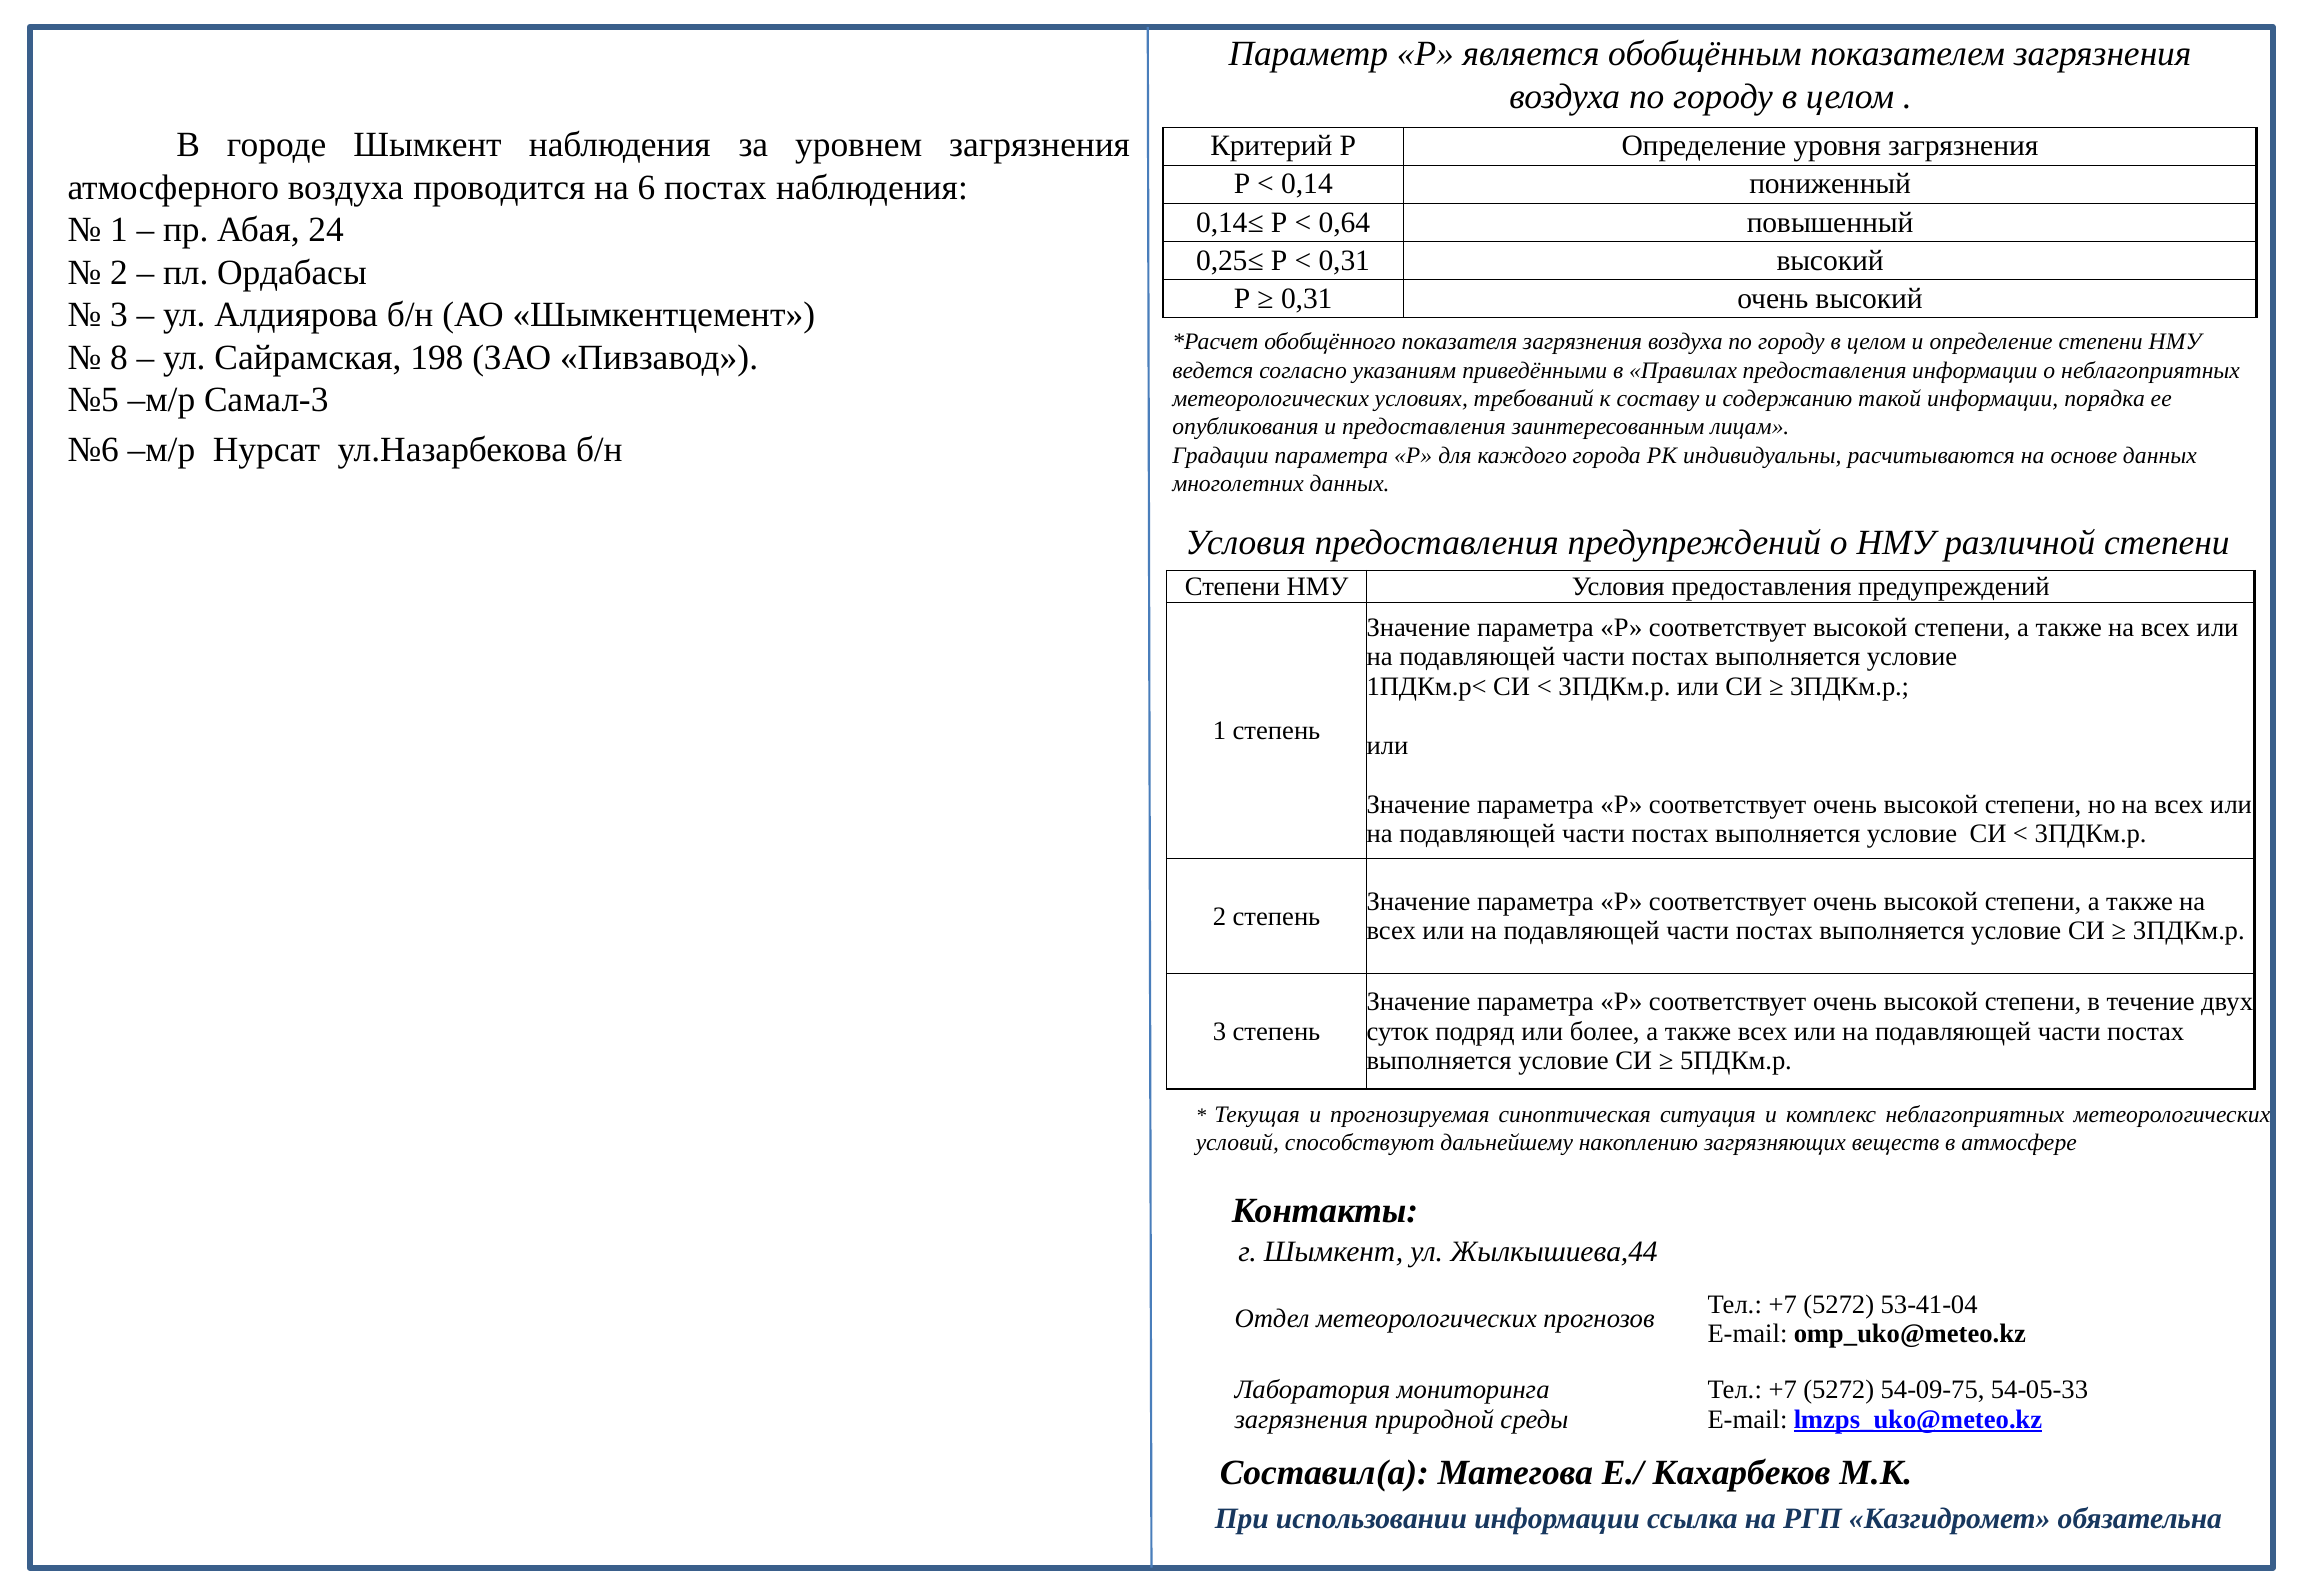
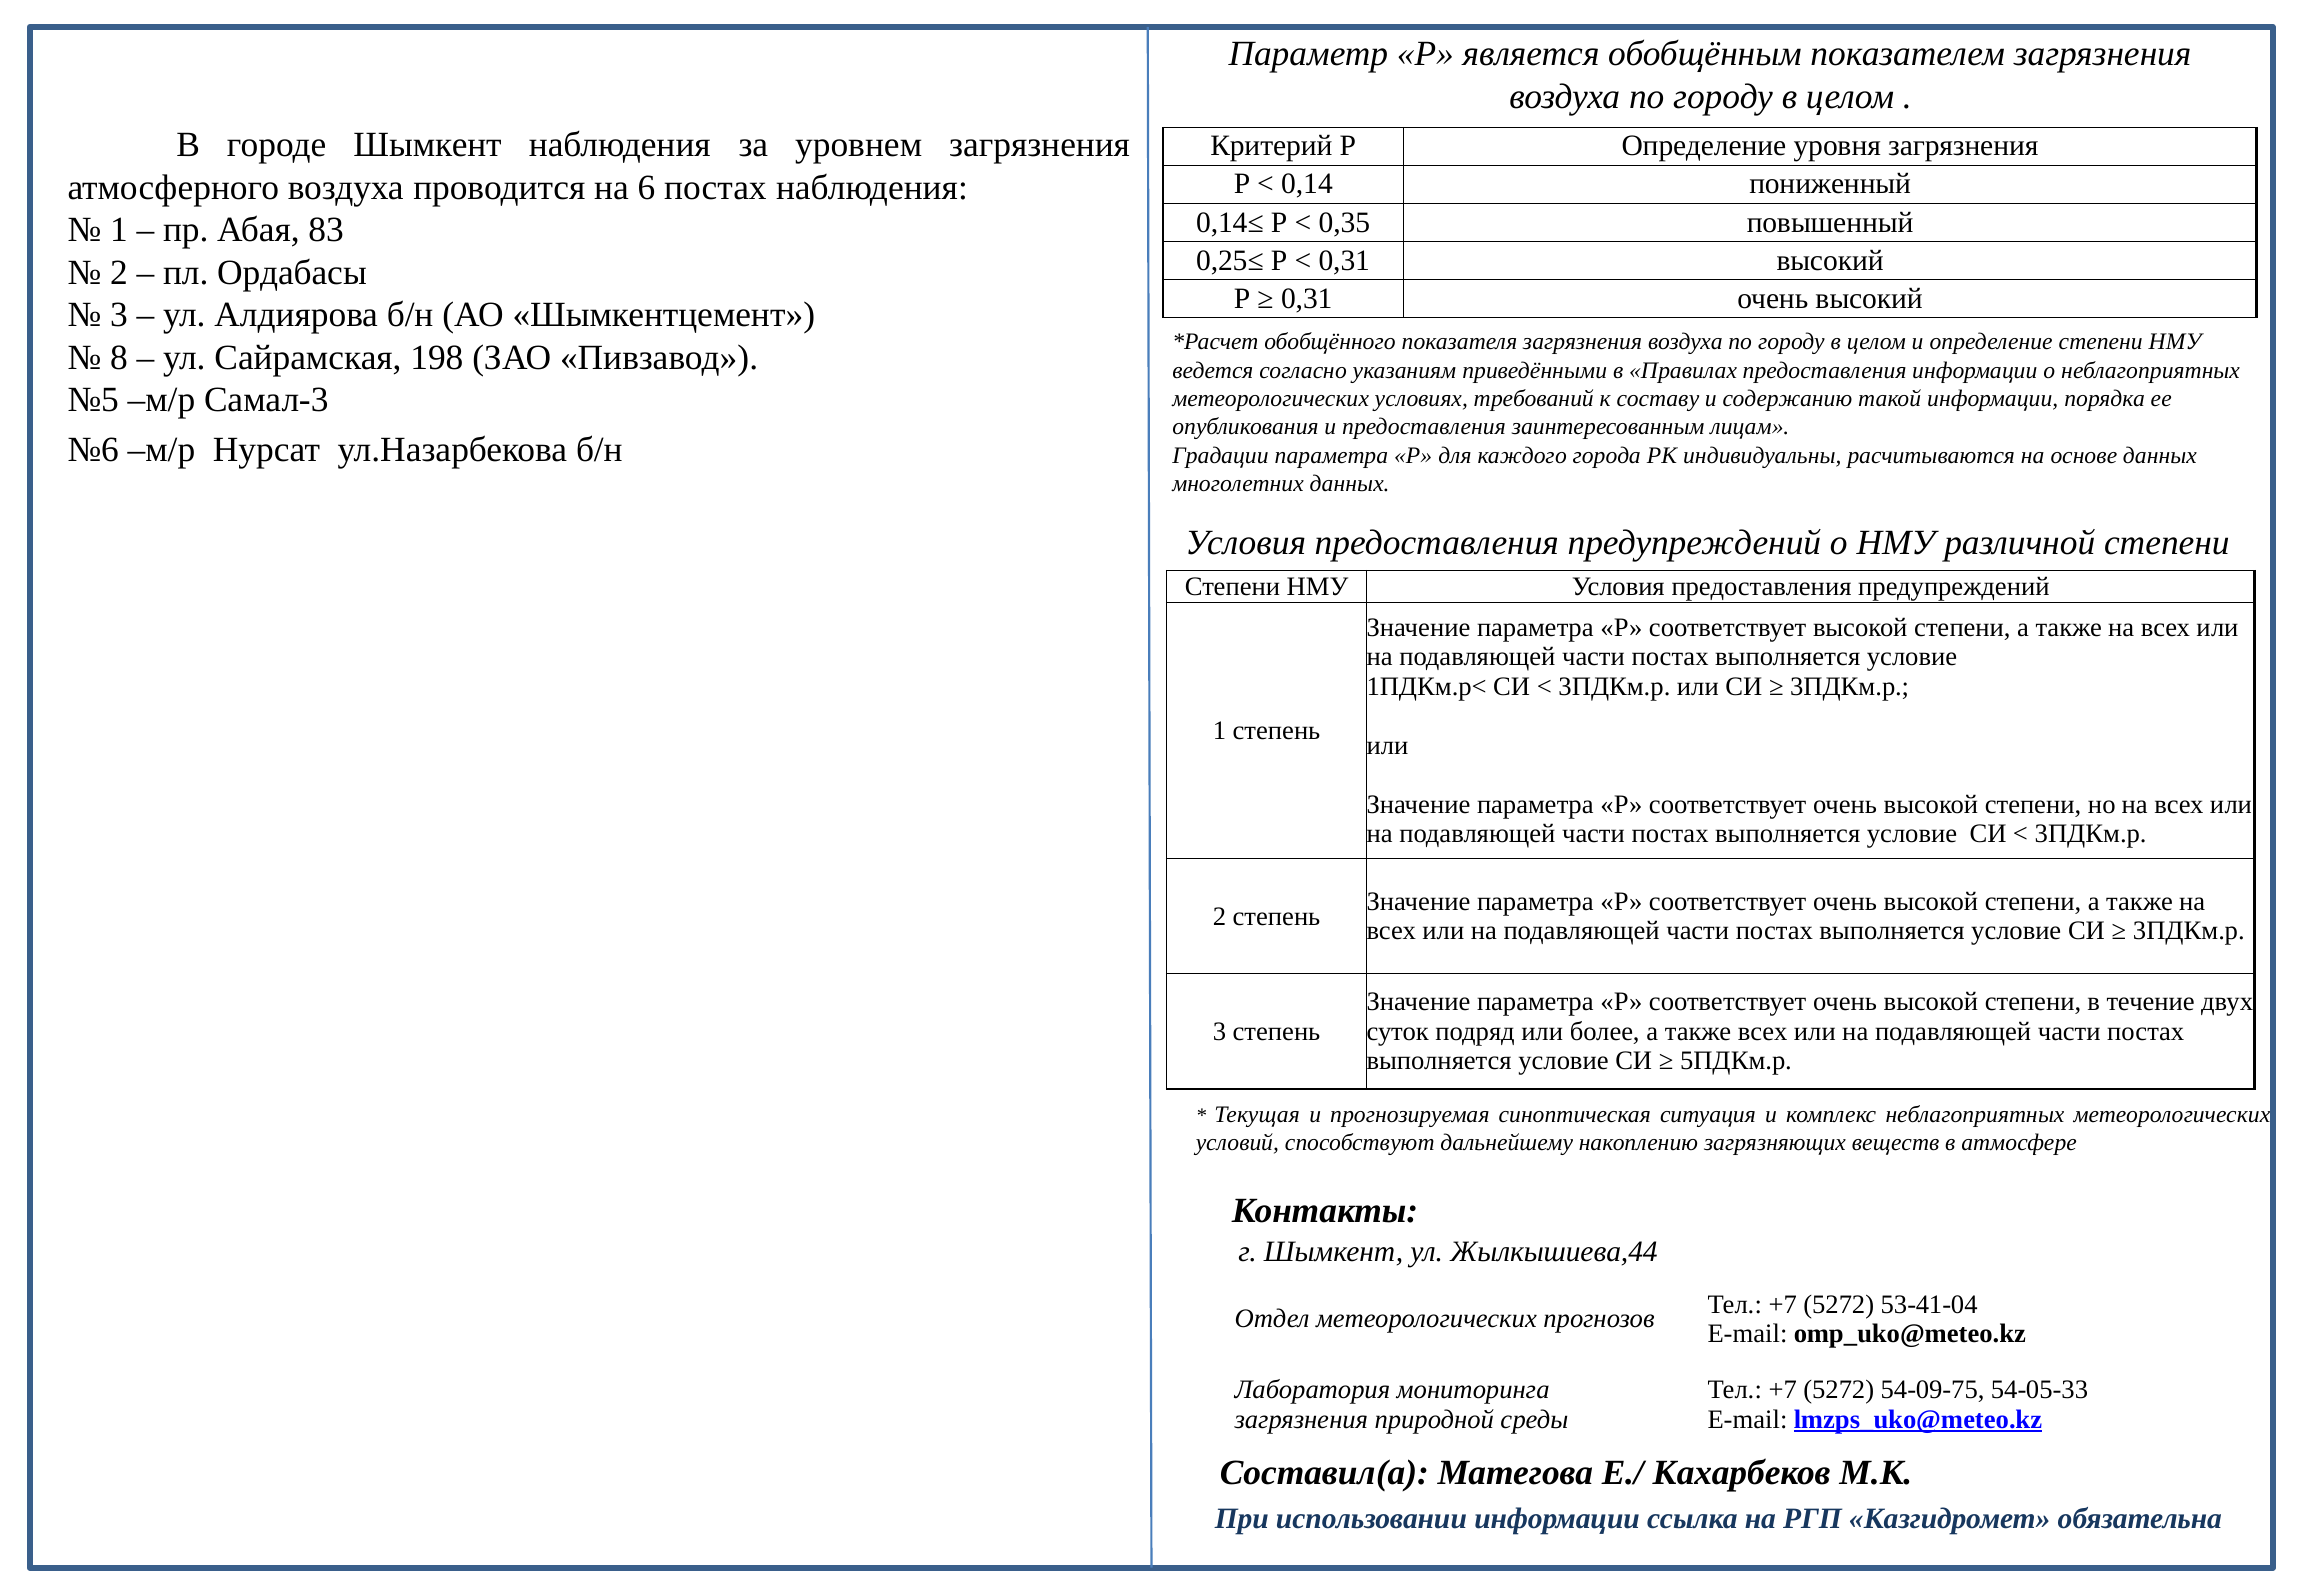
0,64: 0,64 -> 0,35
24: 24 -> 83
